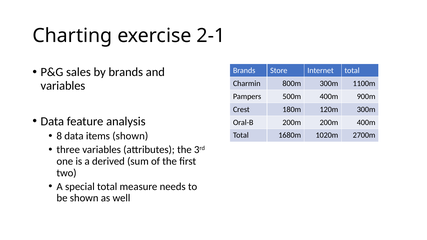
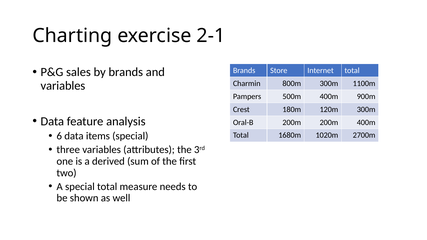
8: 8 -> 6
items shown: shown -> special
